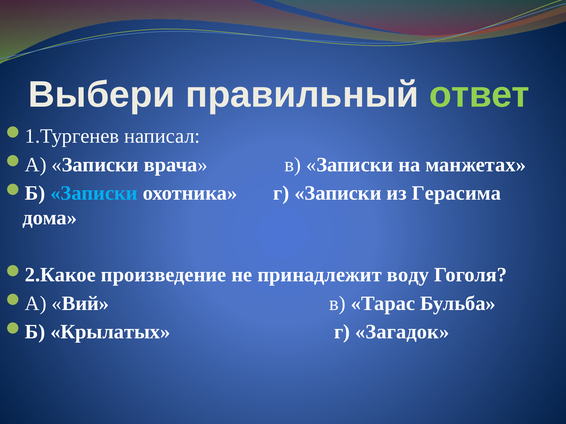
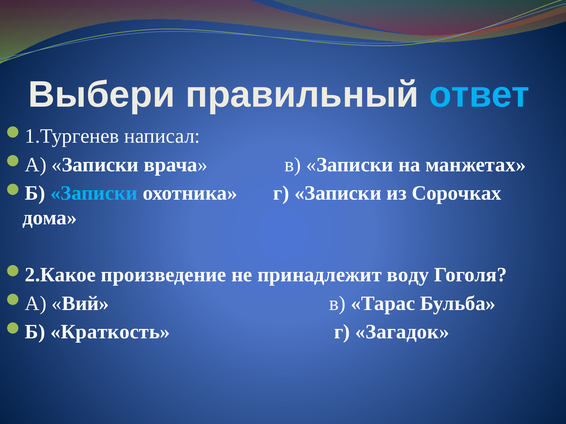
ответ colour: light green -> light blue
Герасима: Герасима -> Сорочках
Крылатых: Крылатых -> Краткость
